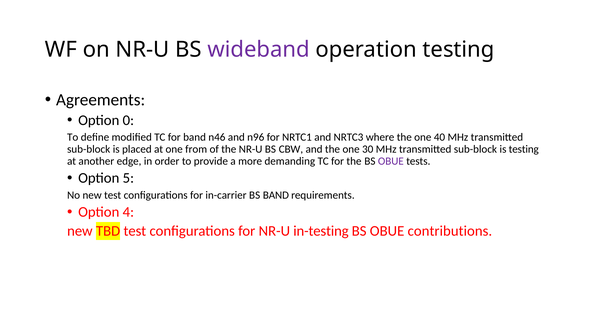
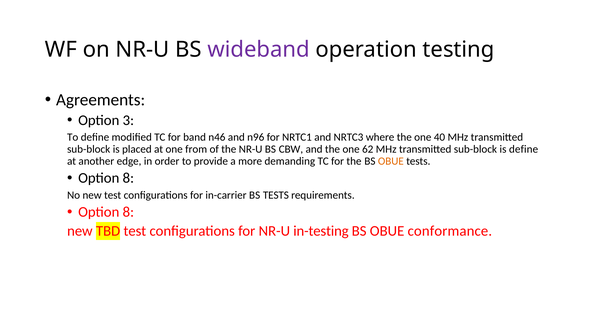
0: 0 -> 3
30: 30 -> 62
is testing: testing -> define
OBUE at (391, 161) colour: purple -> orange
5 at (128, 178): 5 -> 8
BS BAND: BAND -> TESTS
4 at (128, 212): 4 -> 8
contributions: contributions -> conformance
